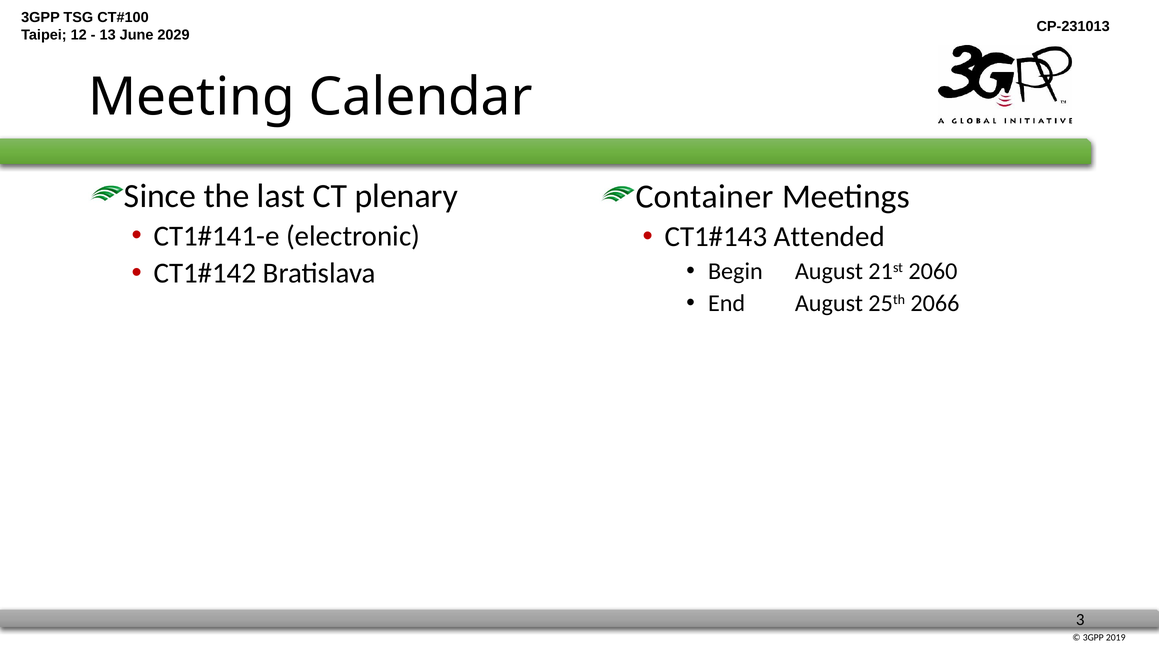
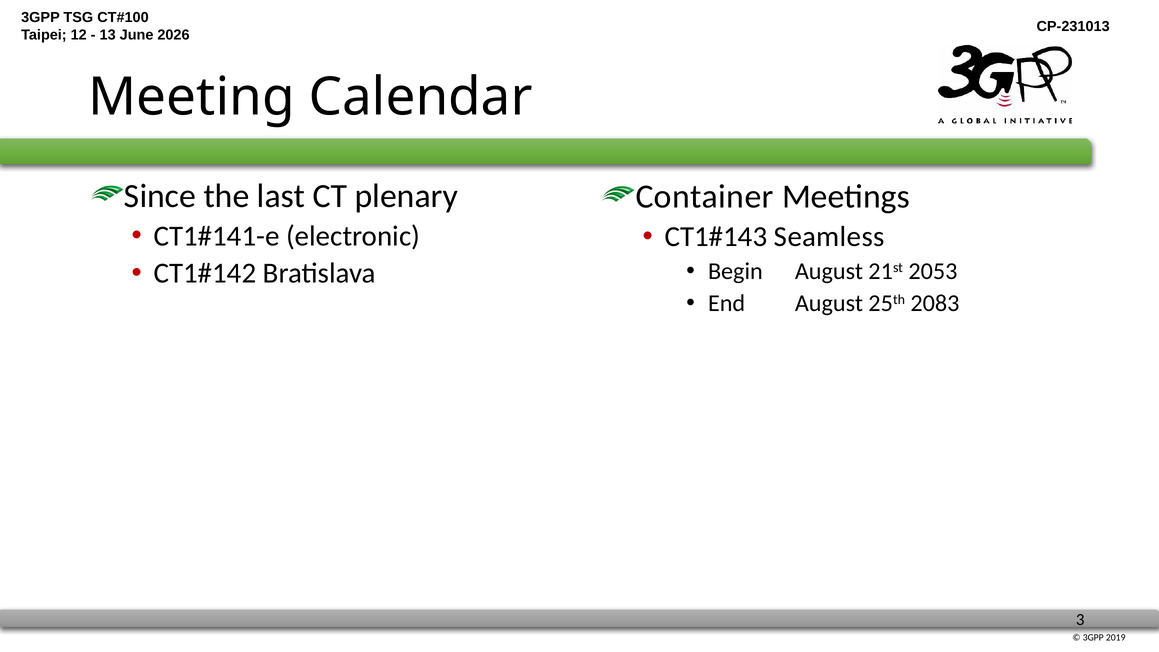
2029: 2029 -> 2026
Attended: Attended -> Seamless
2060: 2060 -> 2053
2066: 2066 -> 2083
